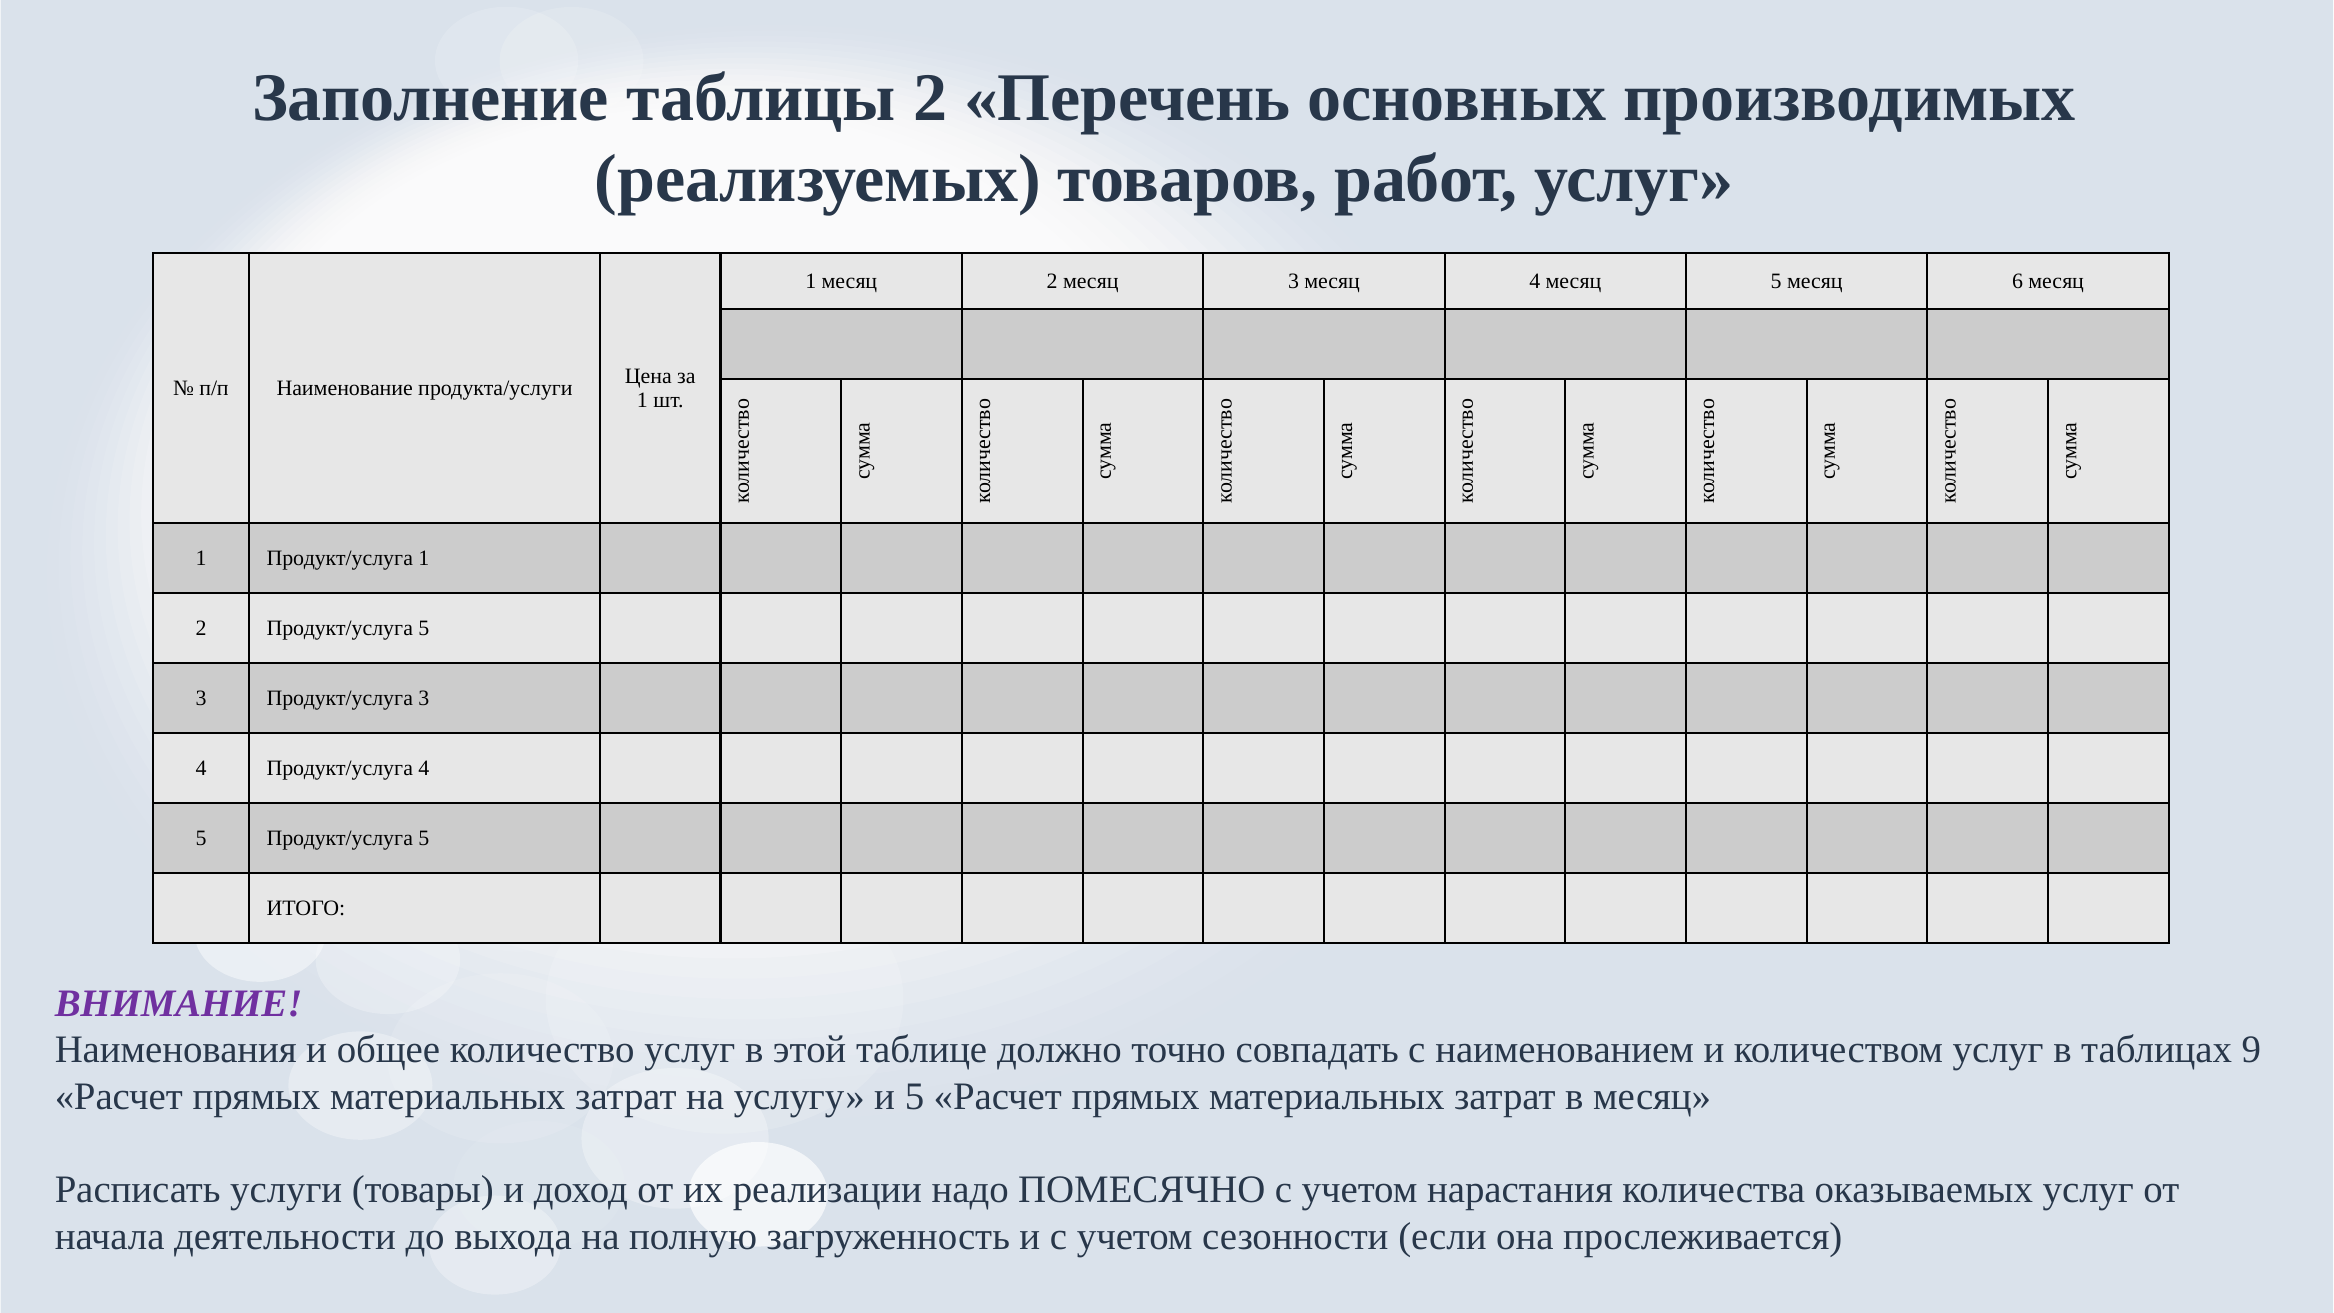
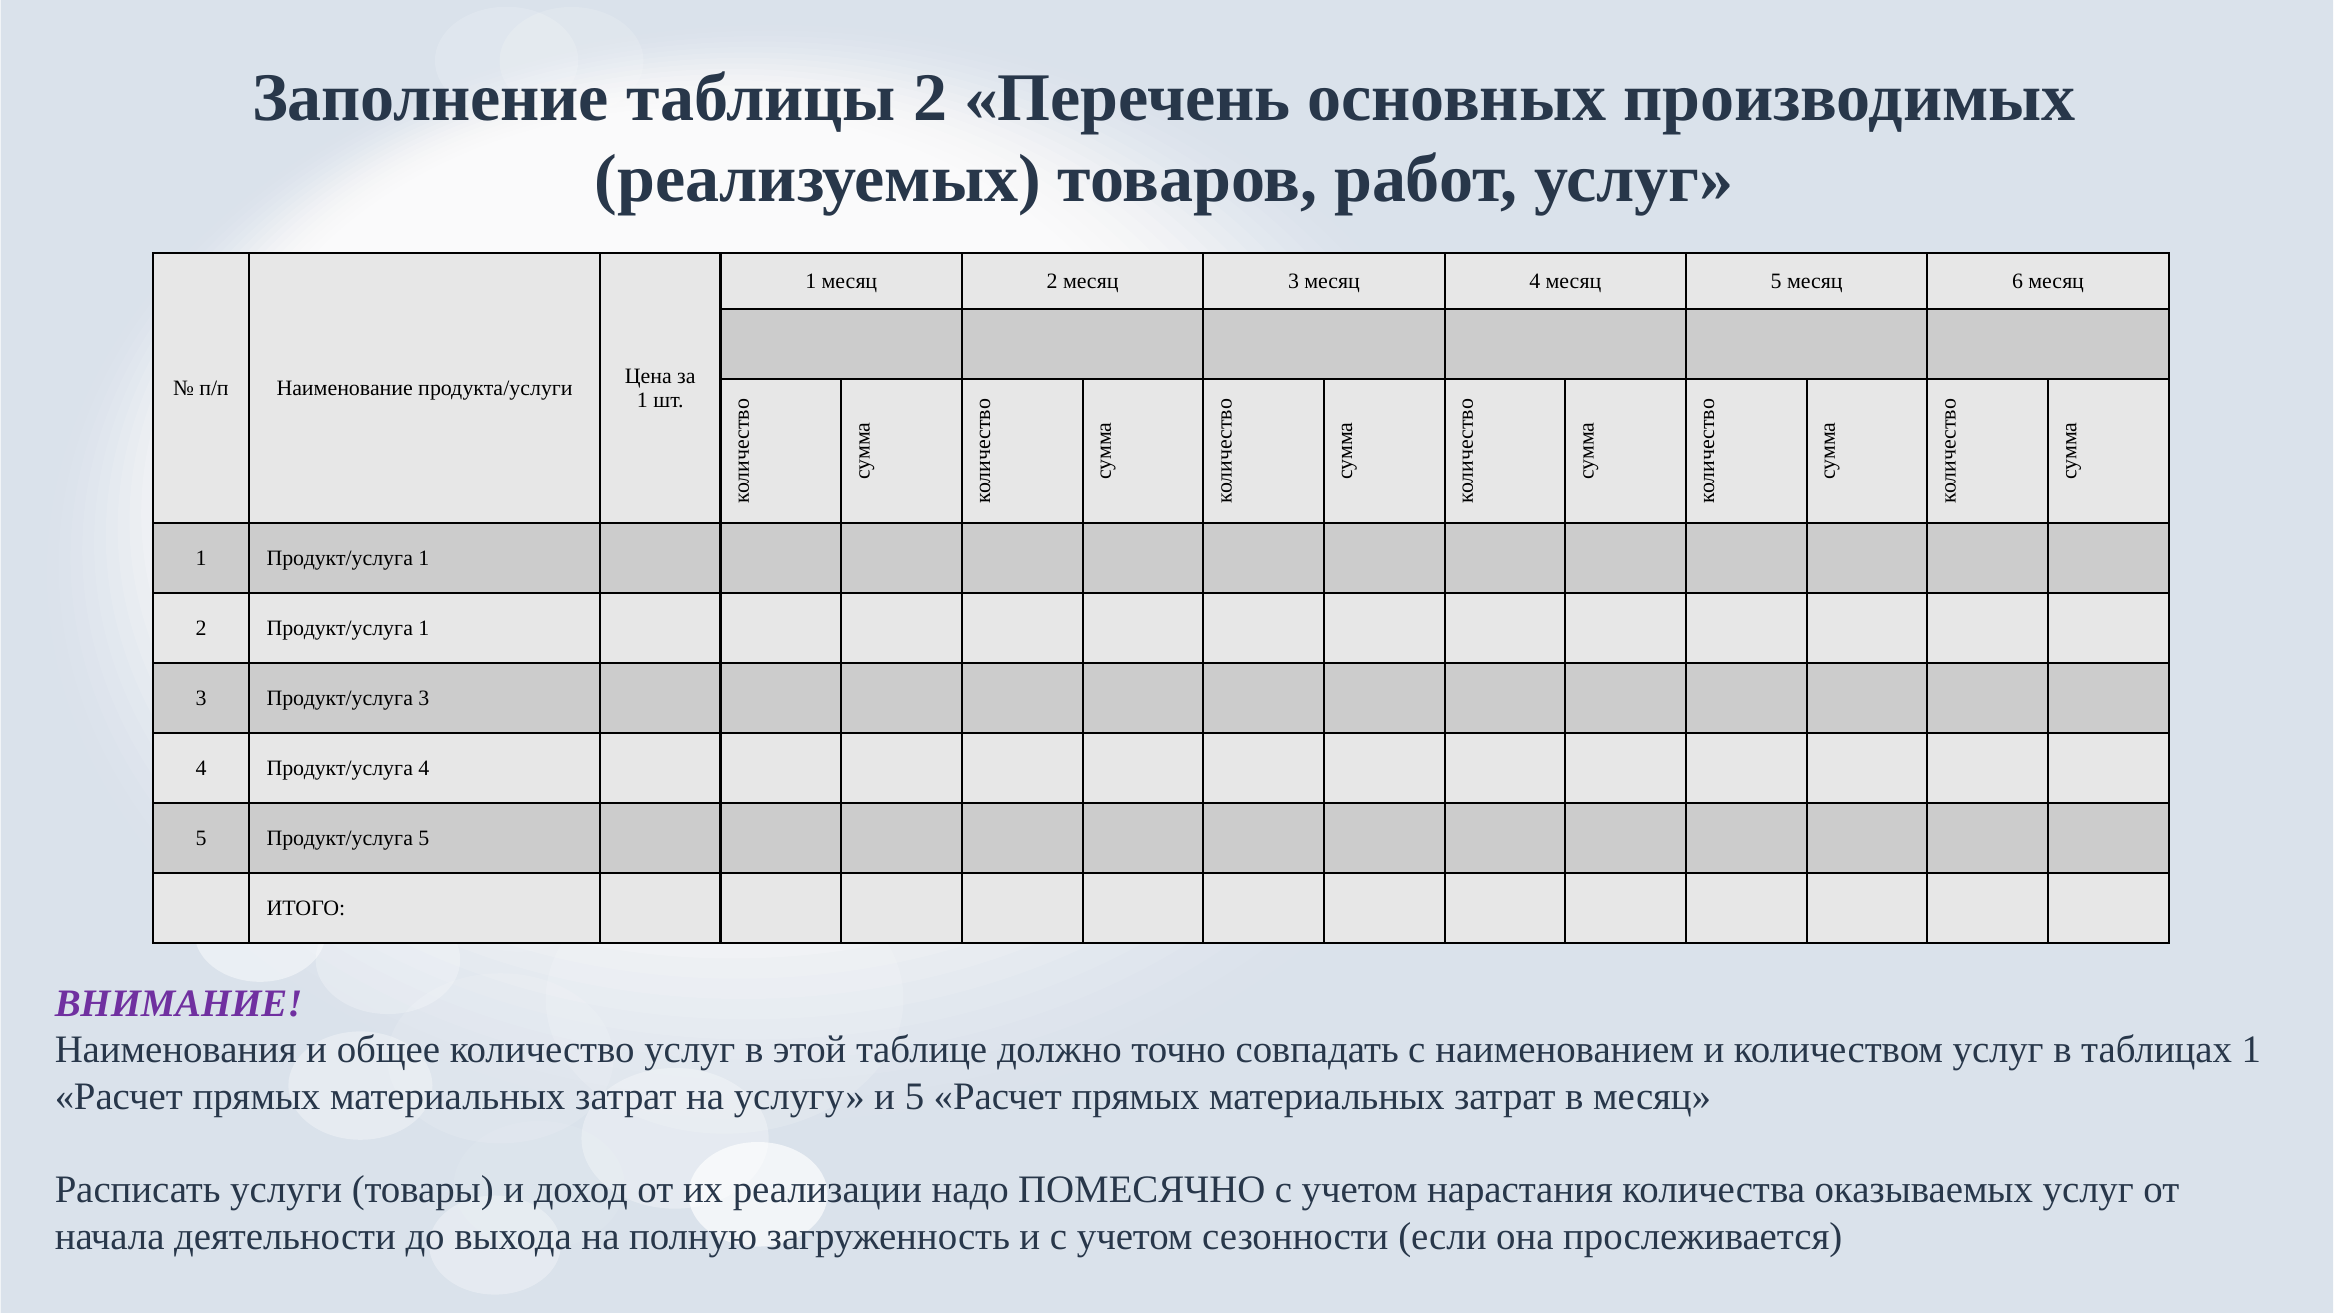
2 Продукт/услуга 5: 5 -> 1
таблицах 9: 9 -> 1
